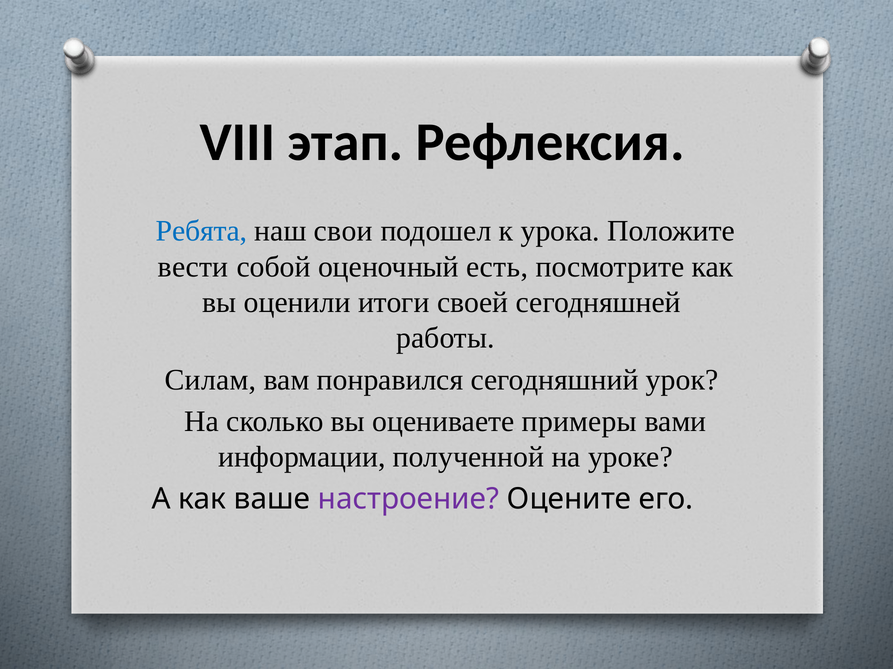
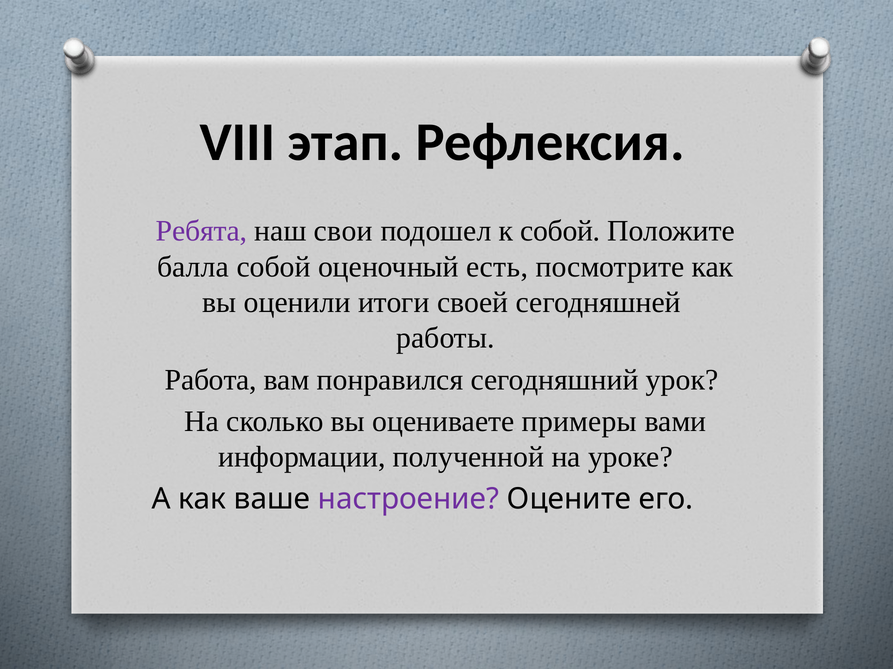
Ребята colour: blue -> purple
к урока: урока -> собой
вести: вести -> балла
Силам: Силам -> Работа
